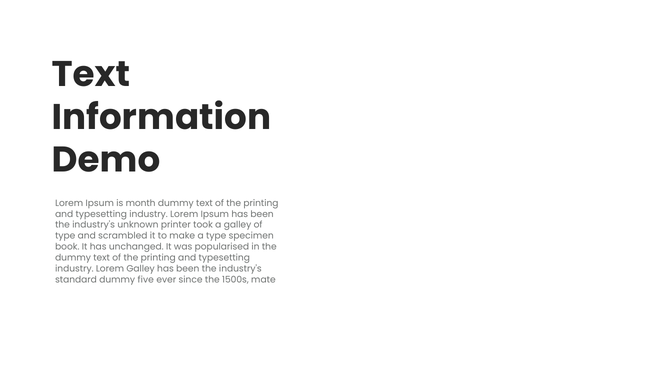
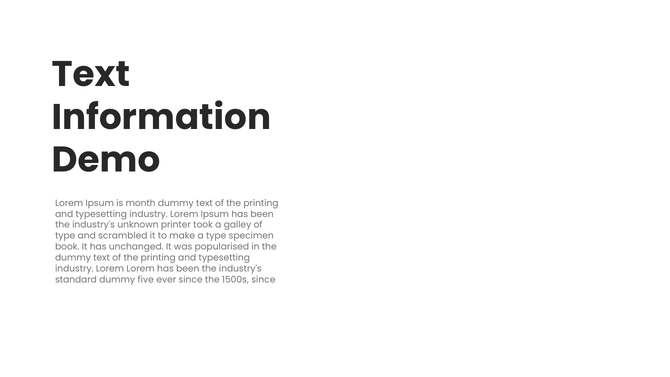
Lorem Galley: Galley -> Lorem
1500s mate: mate -> since
